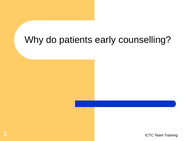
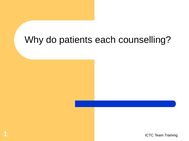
early: early -> each
